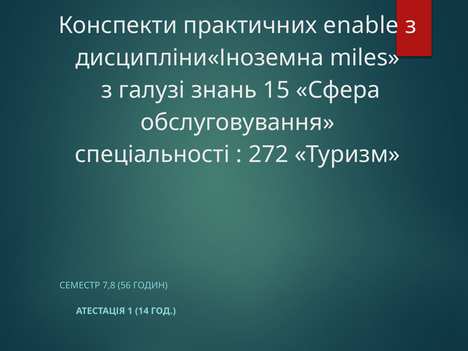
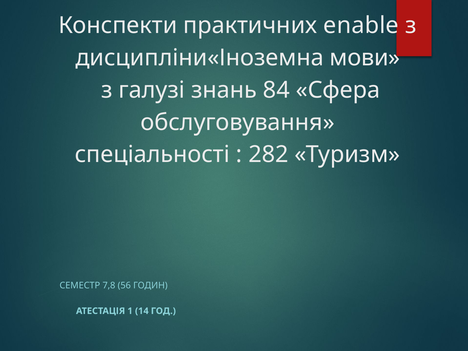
miles: miles -> мови
15: 15 -> 84
272: 272 -> 282
